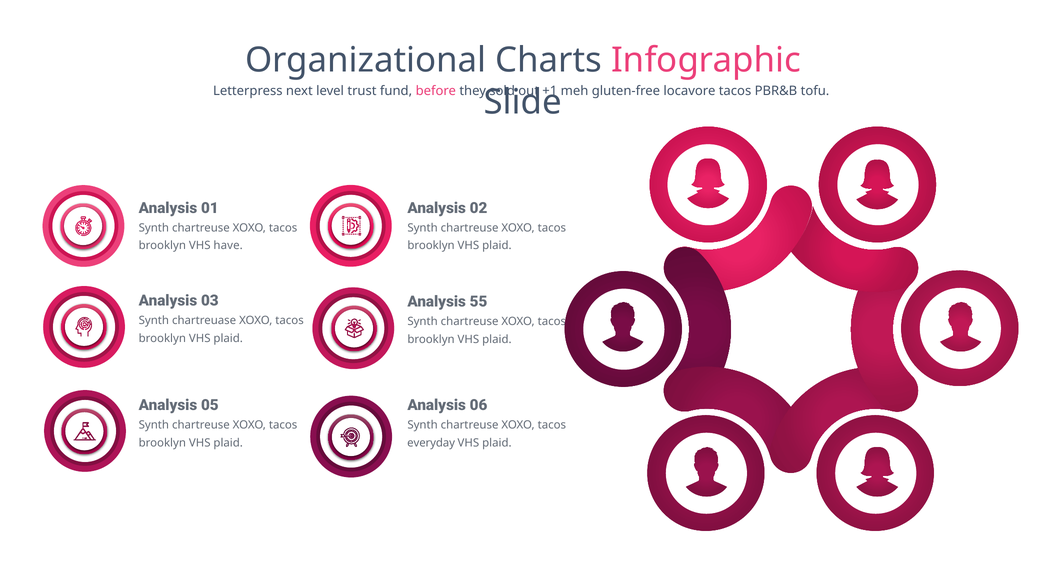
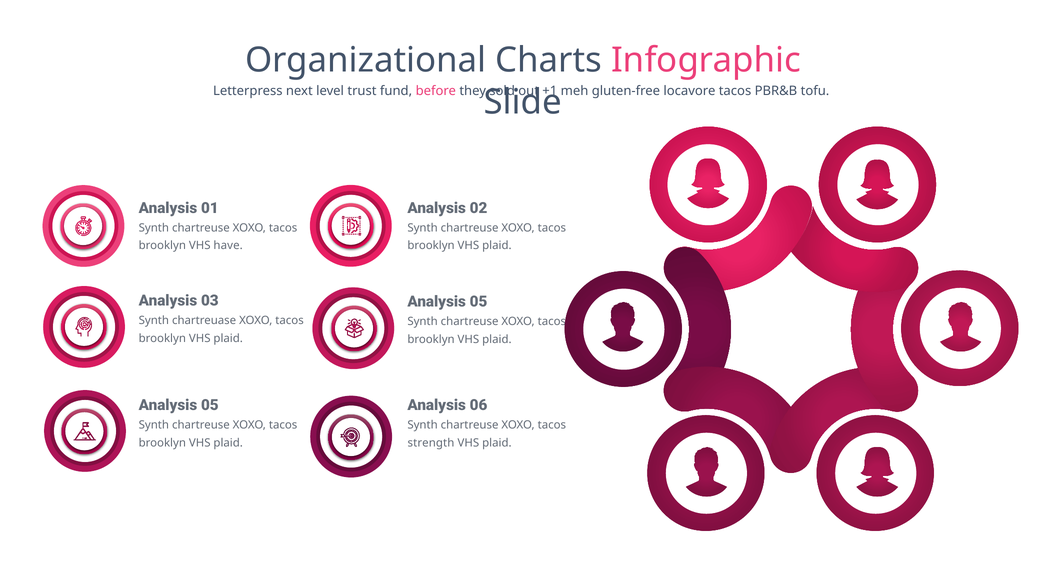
55 at (479, 302): 55 -> 05
everyday: everyday -> strength
